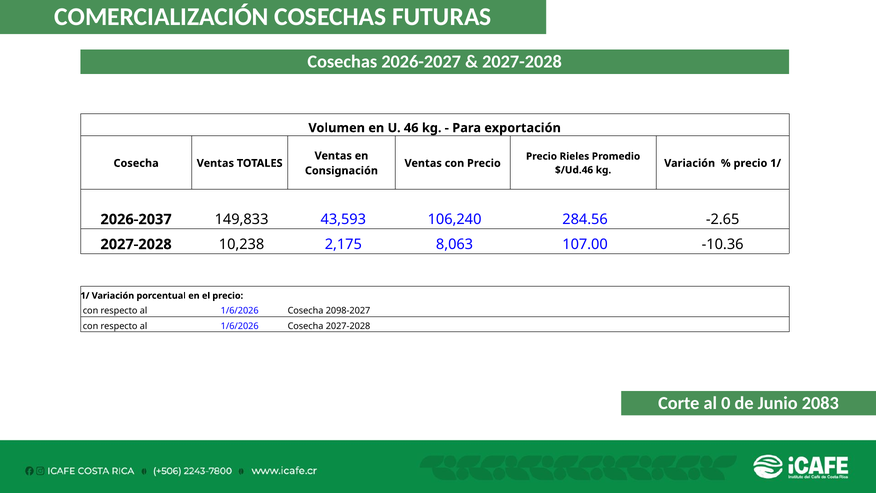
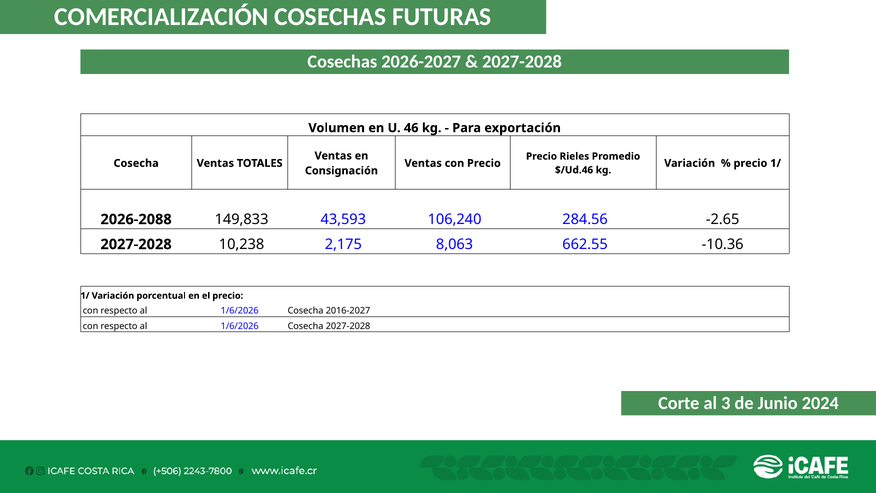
2026-2037: 2026-2037 -> 2026-2088
107.00: 107.00 -> 662.55
2098-2027: 2098-2027 -> 2016-2027
0: 0 -> 3
2083: 2083 -> 2024
